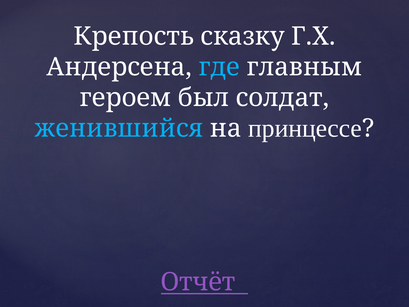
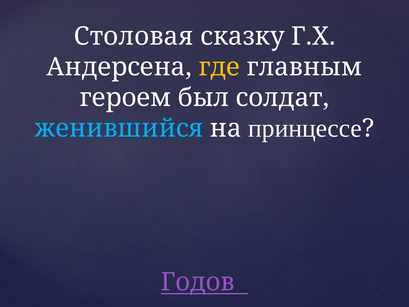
Крепость: Крепость -> Столовая
где colour: light blue -> yellow
Отчёт: Отчёт -> Годов
